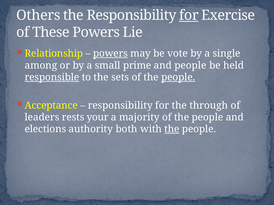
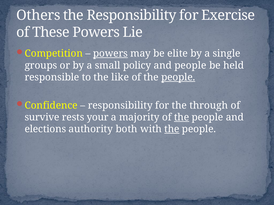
for at (189, 15) underline: present -> none
Relationship: Relationship -> Competition
vote: vote -> elite
among: among -> groups
prime: prime -> policy
responsible underline: present -> none
sets: sets -> like
Acceptance: Acceptance -> Confidence
leaders: leaders -> survive
the at (182, 118) underline: none -> present
